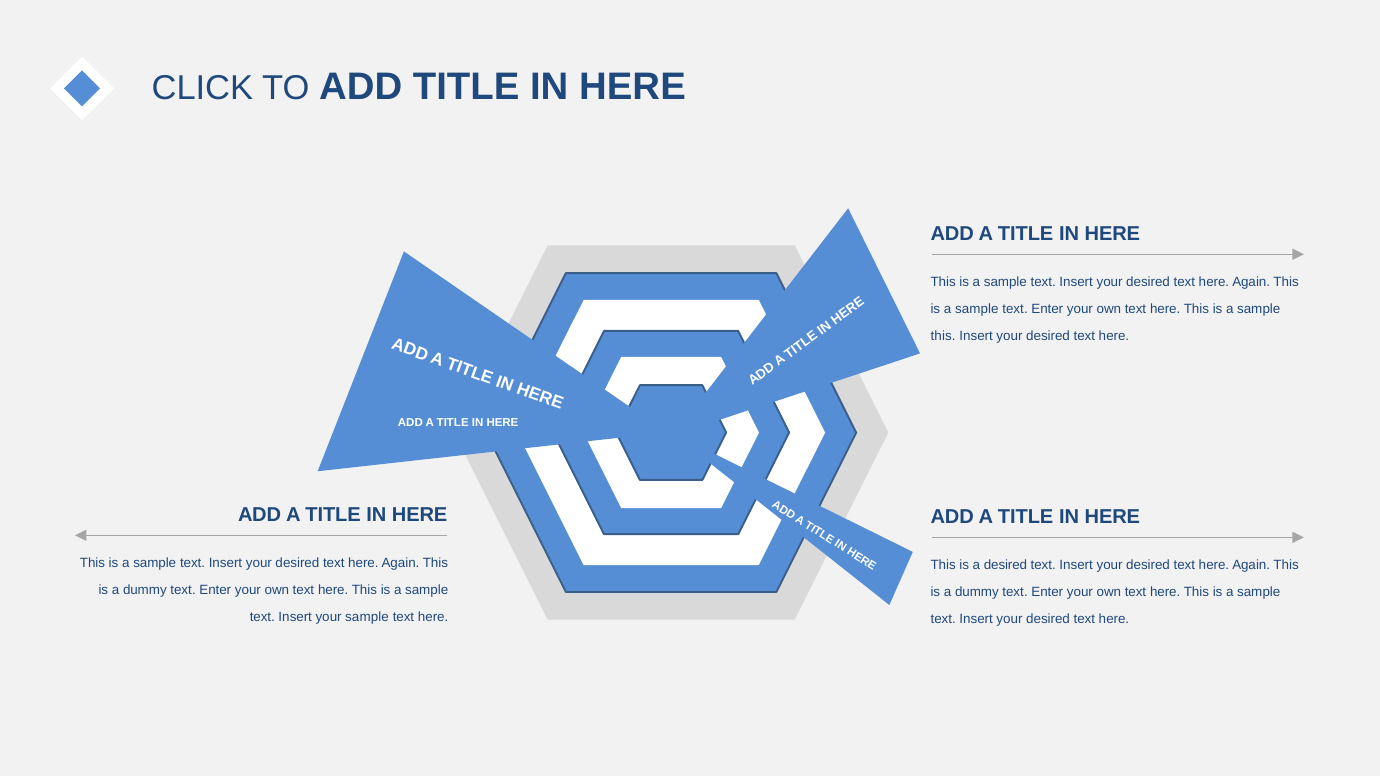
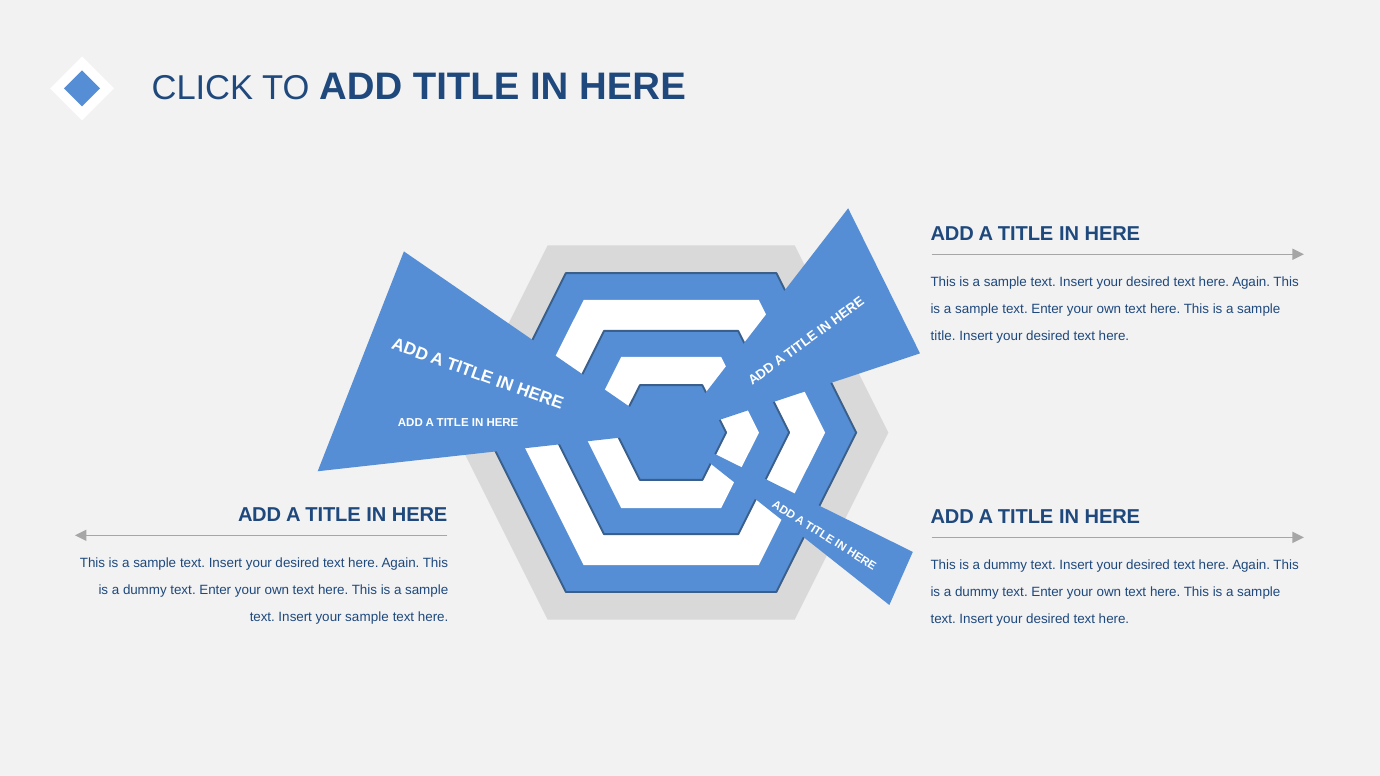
this at (943, 336): this -> title
desired at (1005, 565): desired -> dummy
